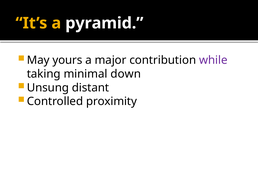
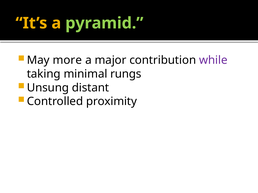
pyramid colour: white -> light green
yours: yours -> more
down: down -> rungs
